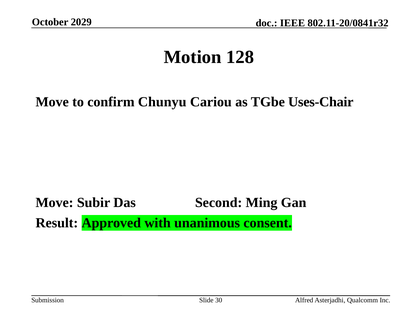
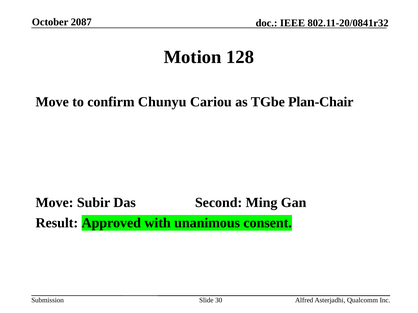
2029: 2029 -> 2087
Uses-Chair: Uses-Chair -> Plan-Chair
